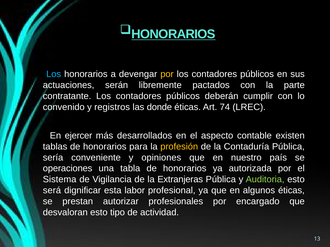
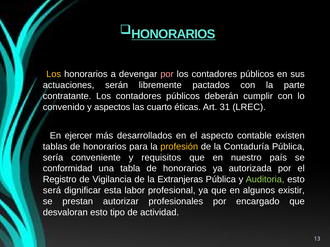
Los at (54, 74) colour: light blue -> yellow
por at (167, 74) colour: yellow -> pink
registros: registros -> aspectos
donde: donde -> cuarto
74: 74 -> 31
opiniones: opiniones -> requisitos
operaciones: operaciones -> conformidad
Sistema: Sistema -> Registro
algunos éticas: éticas -> existir
